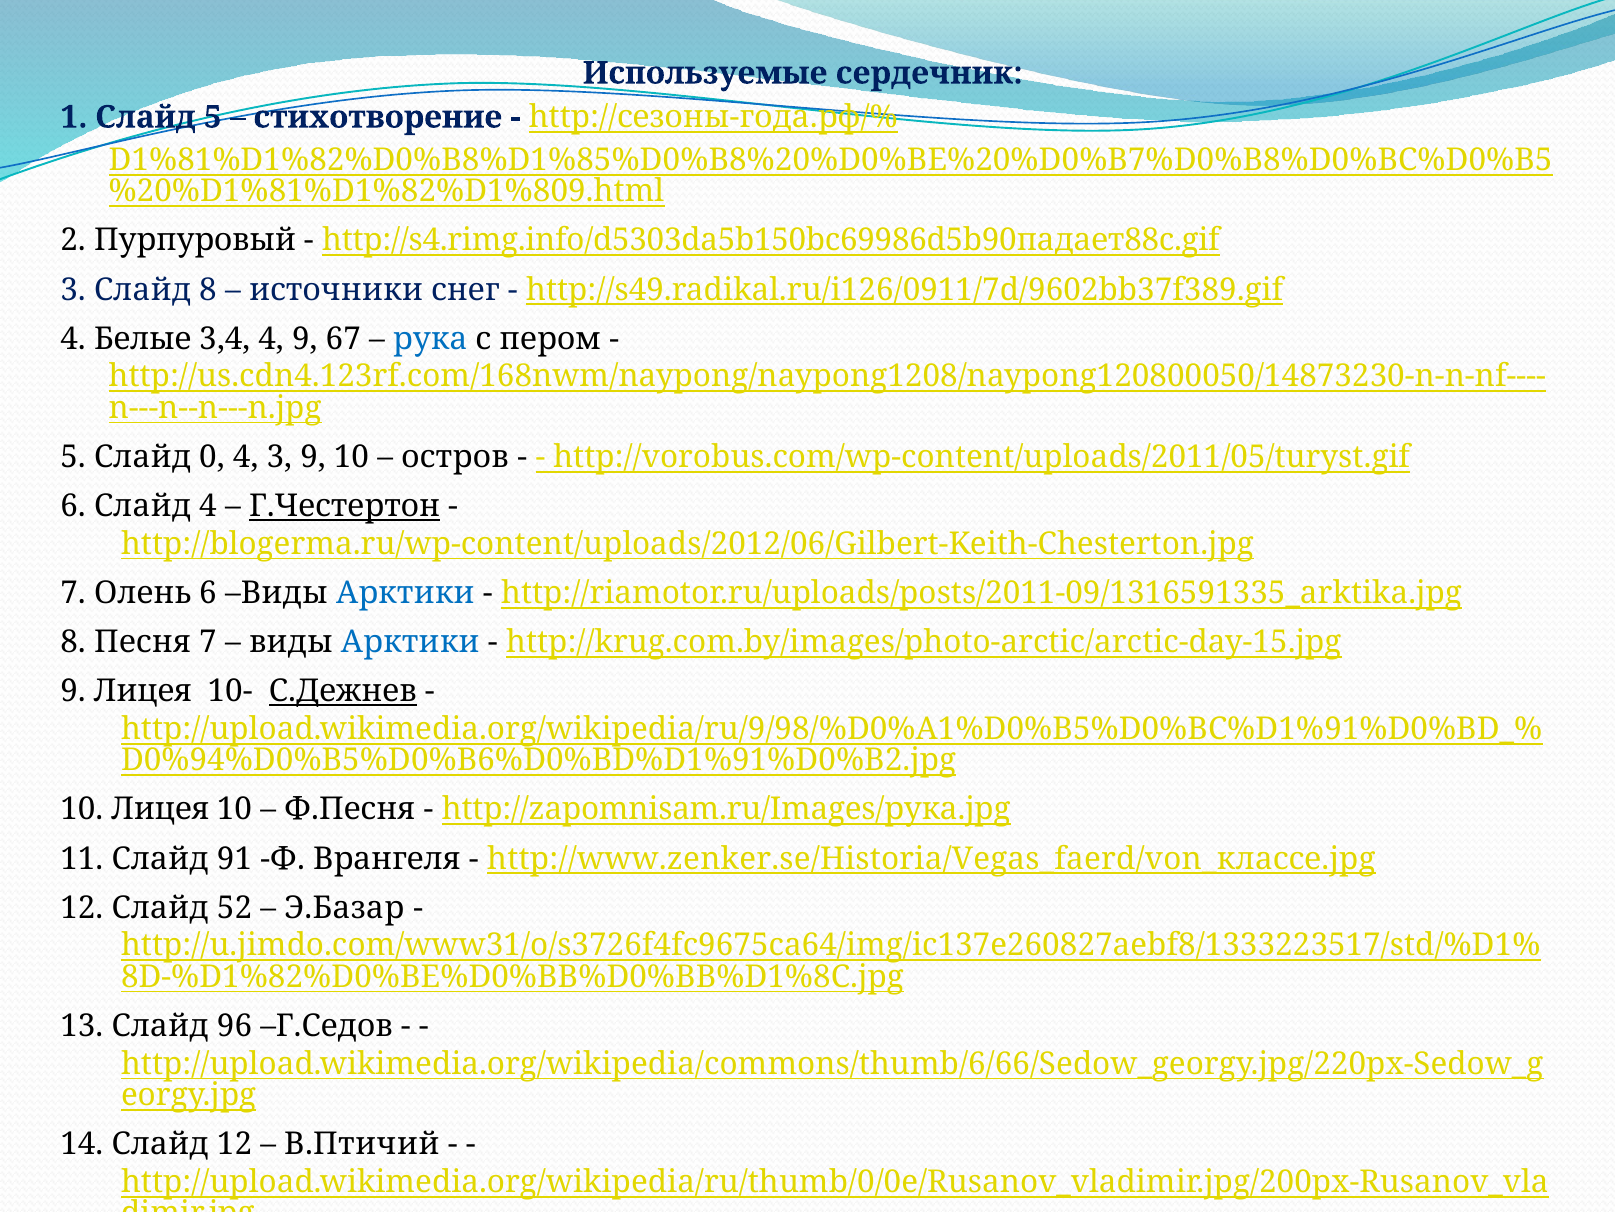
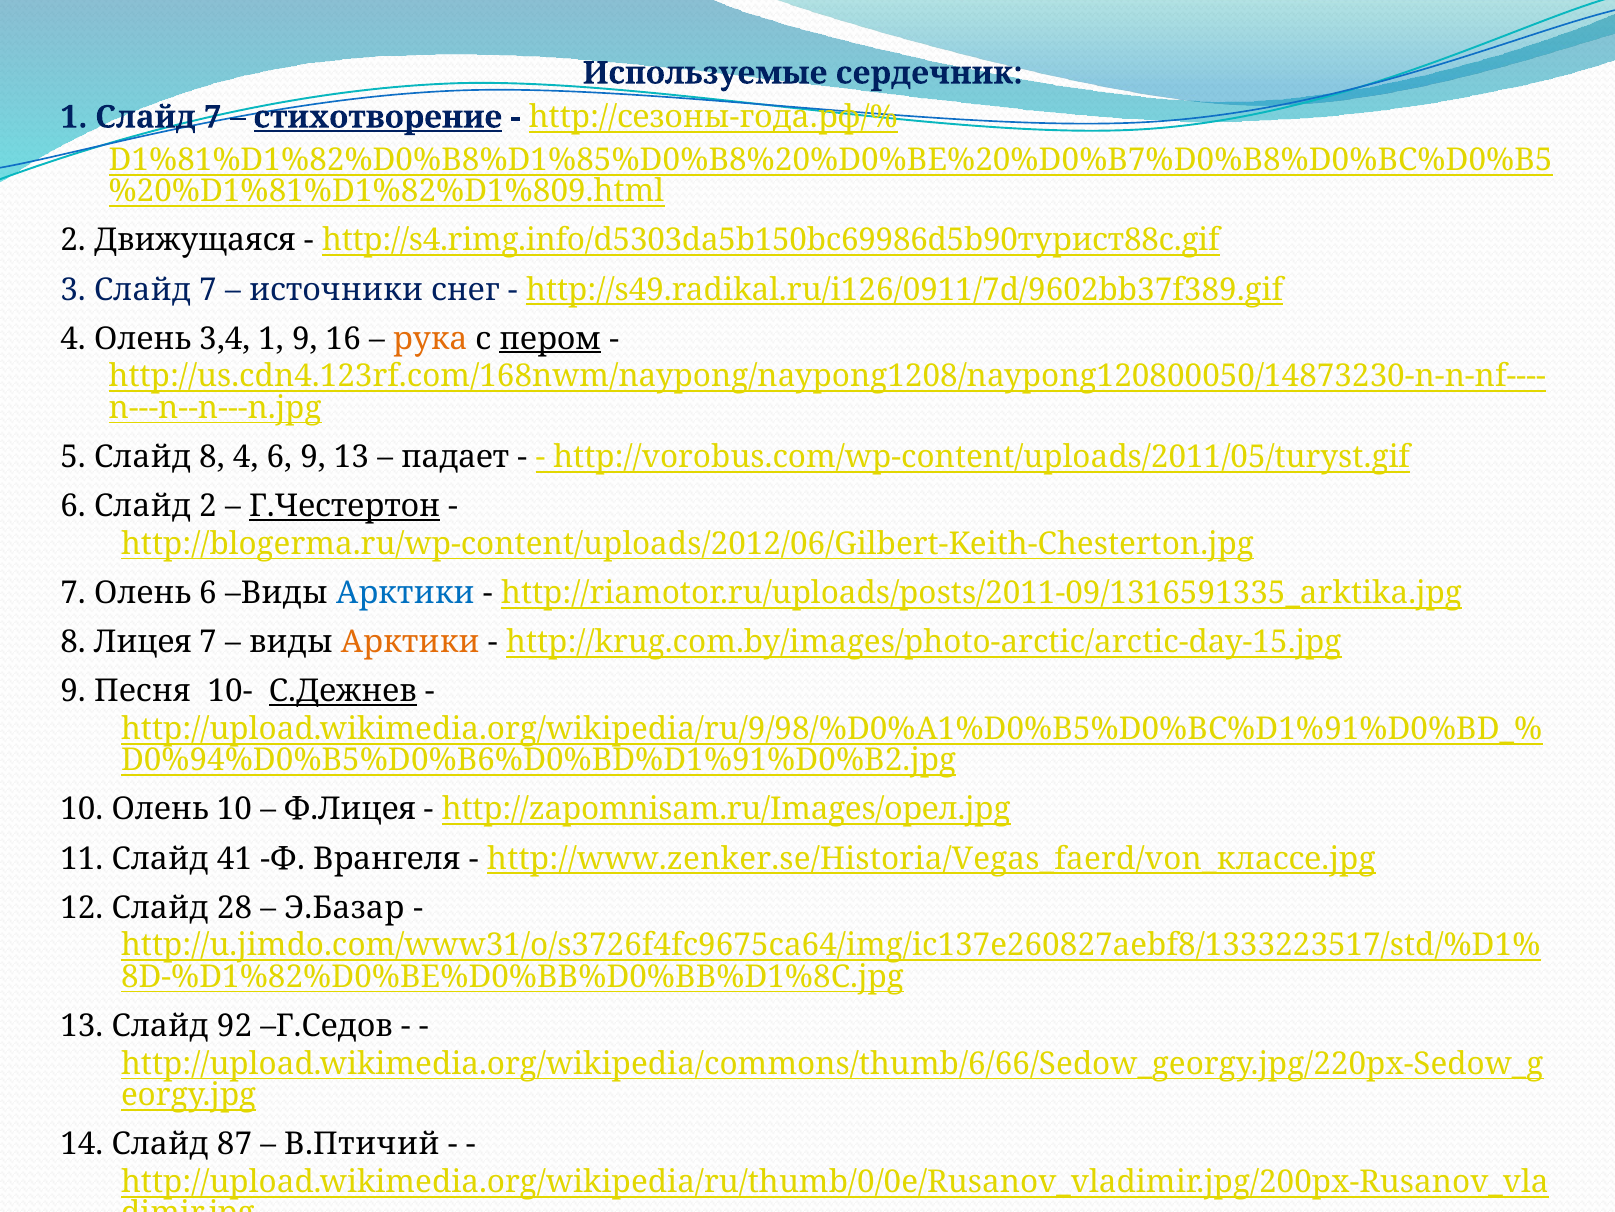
1 Слайд 5: 5 -> 7
стихотворение underline: none -> present
Пурпуровый: Пурпуровый -> Движущаяся
http://s4.rimg.info/d5303da5b150bc69986d5b90падает88c.gif: http://s4.rimg.info/d5303da5b150bc69986d5b90падает88c.gif -> http://s4.rimg.info/d5303da5b150bc69986d5b90турист88c.gif
3 Слайд 8: 8 -> 7
4 Белые: Белые -> Олень
3,4 4: 4 -> 1
67: 67 -> 16
рука colour: blue -> orange
пером underline: none -> present
Слайд 0: 0 -> 8
4 3: 3 -> 6
9 10: 10 -> 13
остров: остров -> падает
Слайд 4: 4 -> 2
Песня: Песня -> Лицея
Арктики at (410, 642) colour: blue -> orange
9 Лицея: Лицея -> Песня
10 Лицея: Лицея -> Олень
Ф.Песня: Ф.Песня -> Ф.Лицея
http://zapomnisam.ru/Images/рука.jpg: http://zapomnisam.ru/Images/рука.jpg -> http://zapomnisam.ru/Images/орел.jpg
91: 91 -> 41
52: 52 -> 28
96: 96 -> 92
Слайд 12: 12 -> 87
